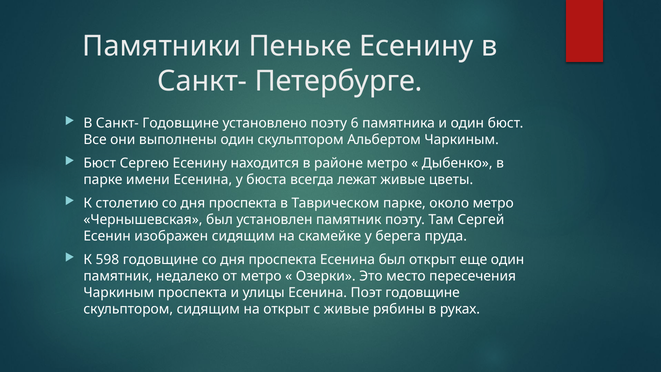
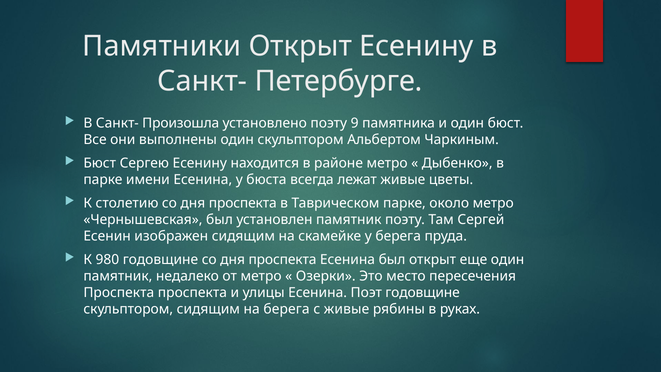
Памятники Пеньке: Пеньке -> Открыт
Санкт- Годовщине: Годовщине -> Произошла
6: 6 -> 9
598: 598 -> 980
Чаркиным at (119, 293): Чаркиным -> Проспекта
на открыт: открыт -> берега
